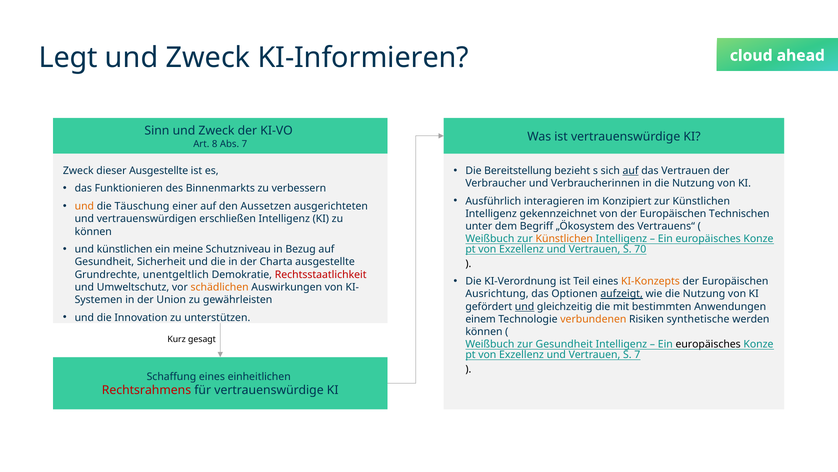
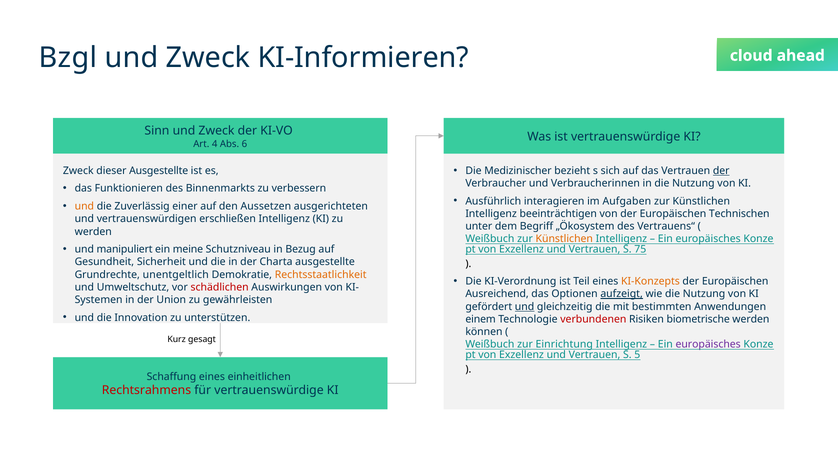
Legt: Legt -> Bzgl
8: 8 -> 4
Abs 7: 7 -> 6
Bereitstellung: Bereitstellung -> Medizinischer
auf at (631, 170) underline: present -> none
der at (721, 170) underline: none -> present
Konzipiert: Konzipiert -> Aufgaben
Täuschung: Täuschung -> Zuverlässig
gekennzeichnet: gekennzeichnet -> beeinträchtigen
können at (93, 231): können -> werden
und künstlichen: künstlichen -> manipuliert
70: 70 -> 75
Rechtsstaatlichkeit colour: red -> orange
schädlichen colour: orange -> red
Ausrichtung: Ausrichtung -> Ausreichend
verbundenen colour: orange -> red
synthetische: synthetische -> biometrische
zur Gesundheit: Gesundheit -> Einrichtung
europäisches at (708, 344) colour: black -> purple
S 7: 7 -> 5
